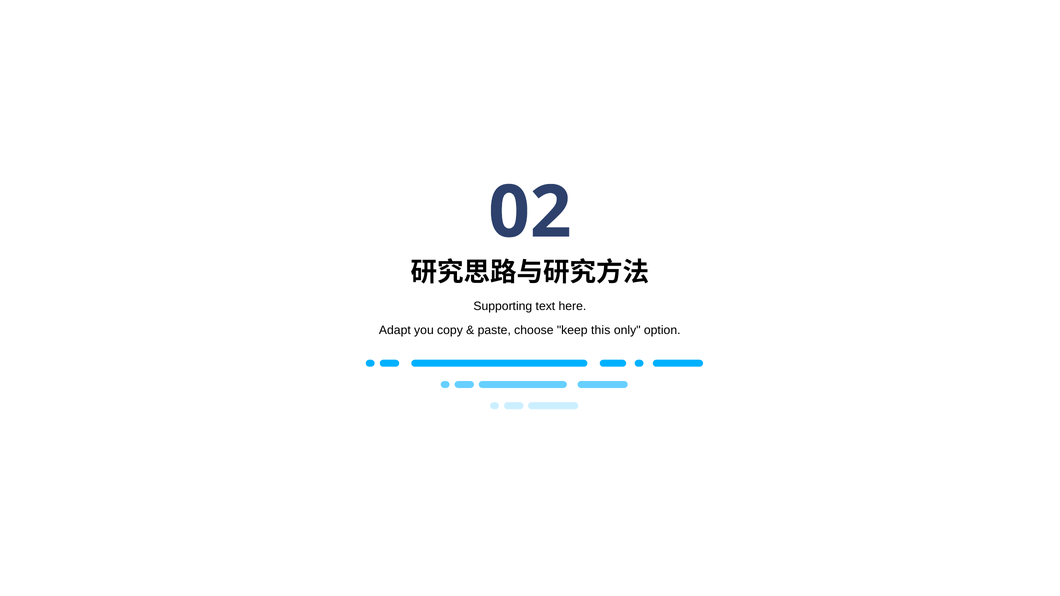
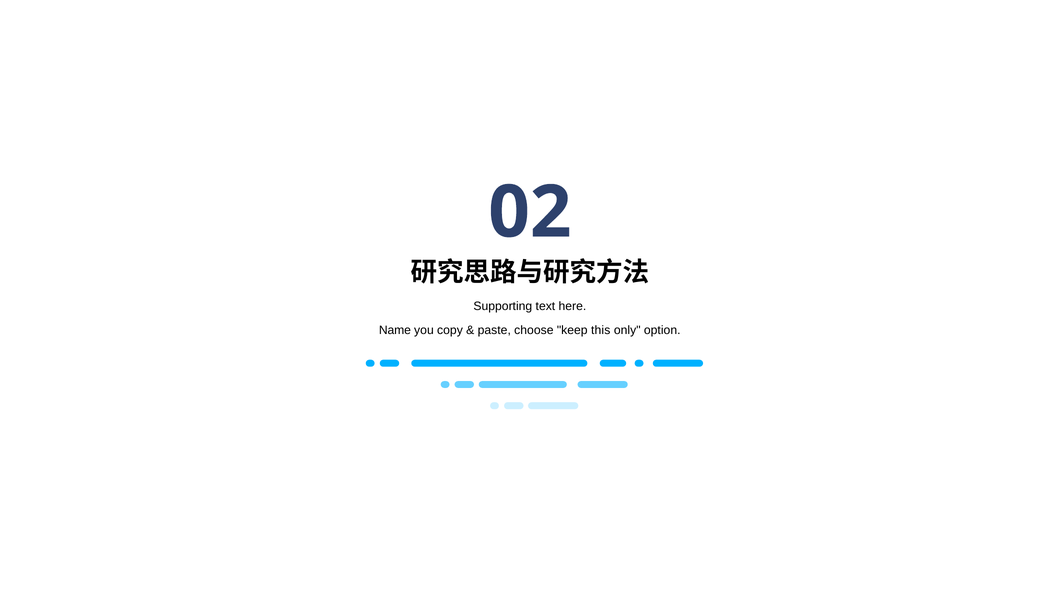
Adapt: Adapt -> Name
